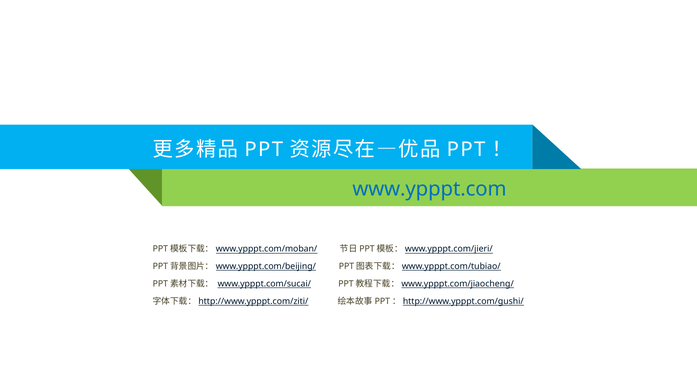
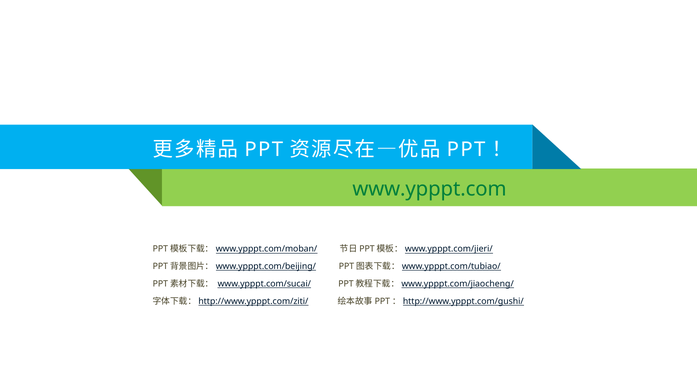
www.ypppt.com colour: blue -> green
